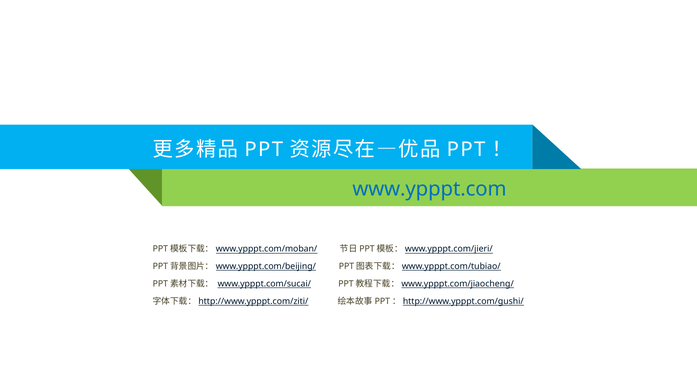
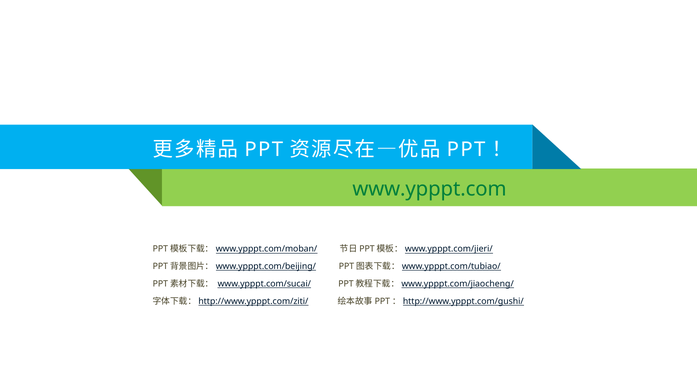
www.ypppt.com colour: blue -> green
